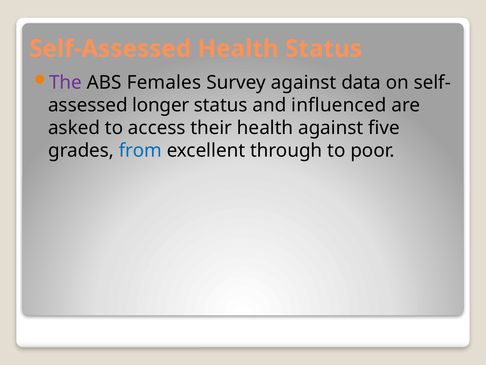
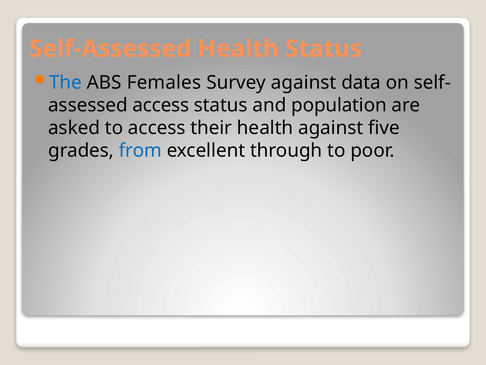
The colour: purple -> blue
longer at (161, 105): longer -> access
influenced: influenced -> population
